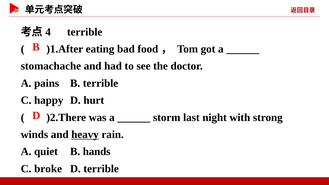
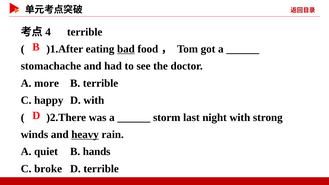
bad underline: none -> present
pains: pains -> more
D hurt: hurt -> with
